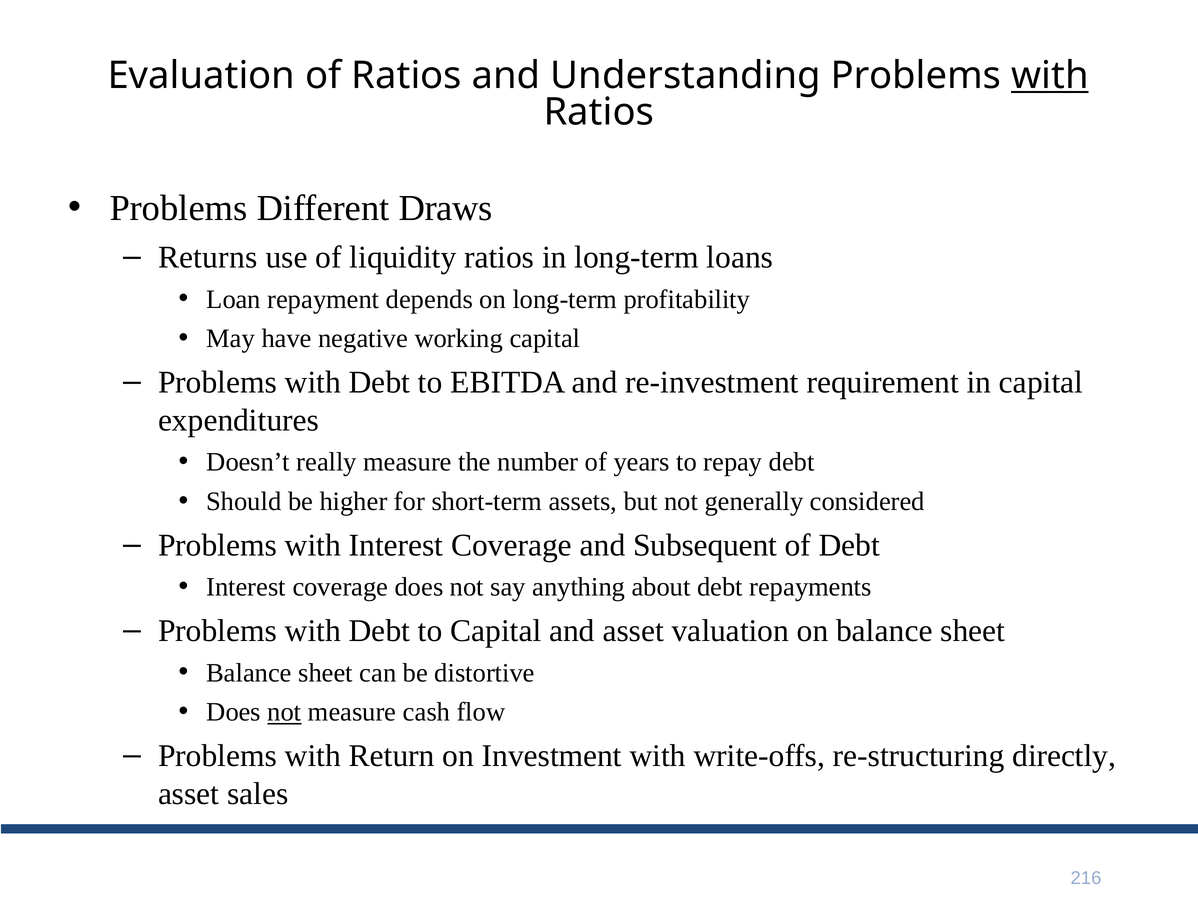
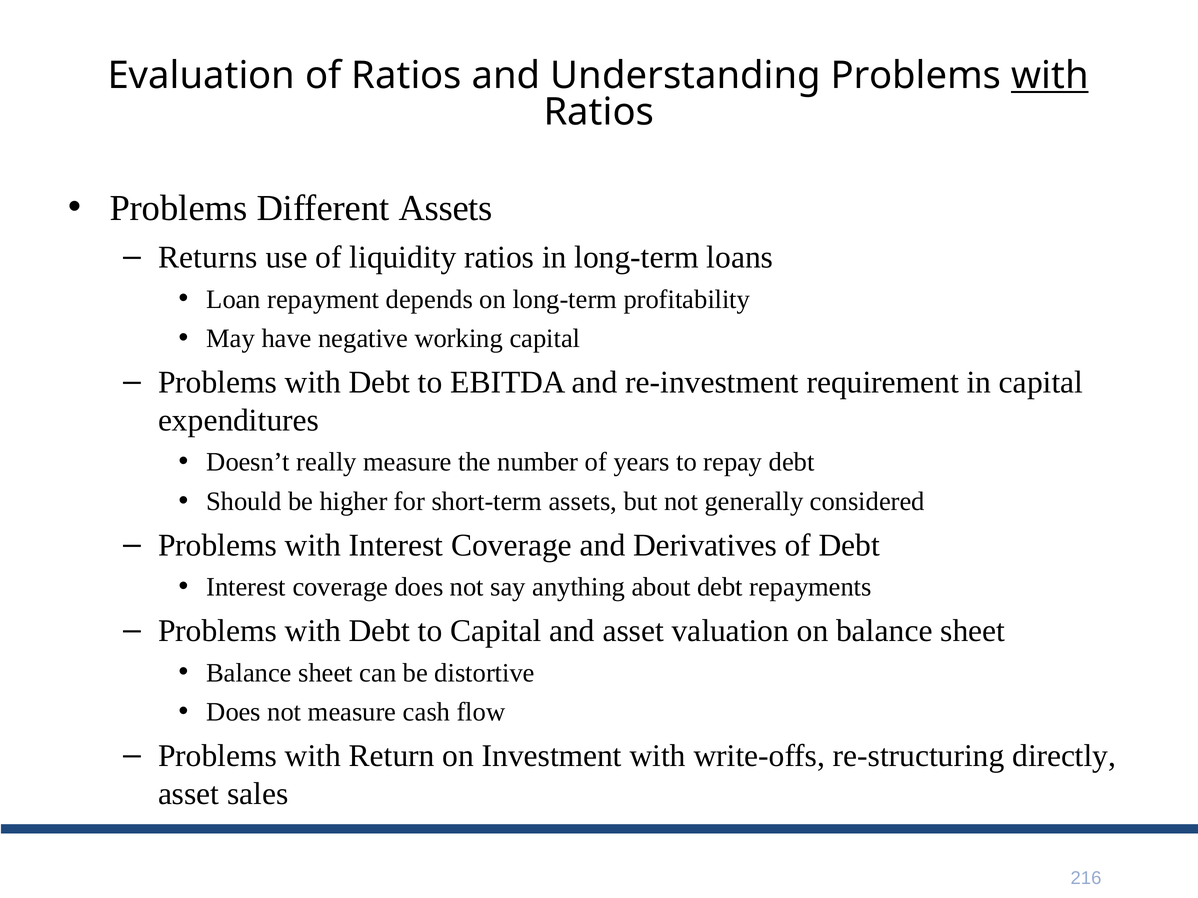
Different Draws: Draws -> Assets
Subsequent: Subsequent -> Derivatives
not at (284, 713) underline: present -> none
